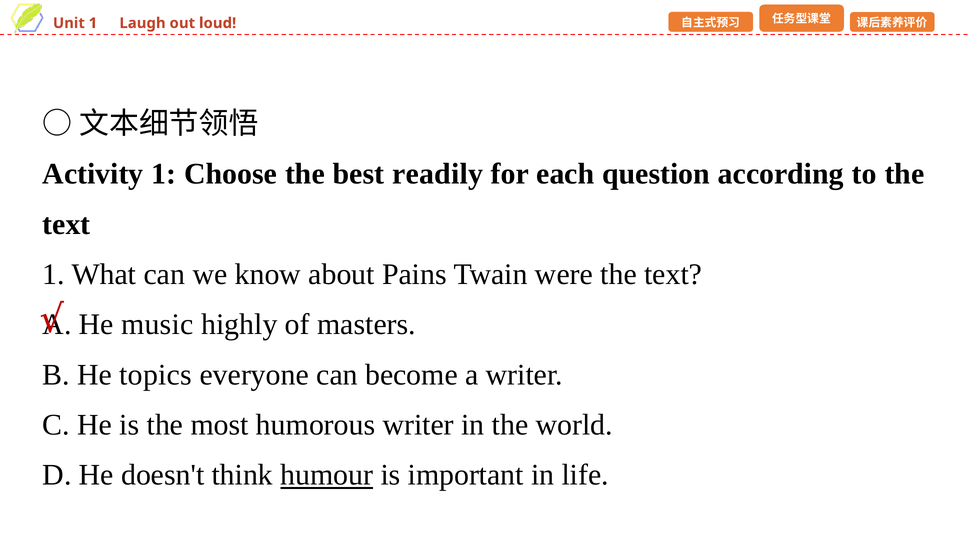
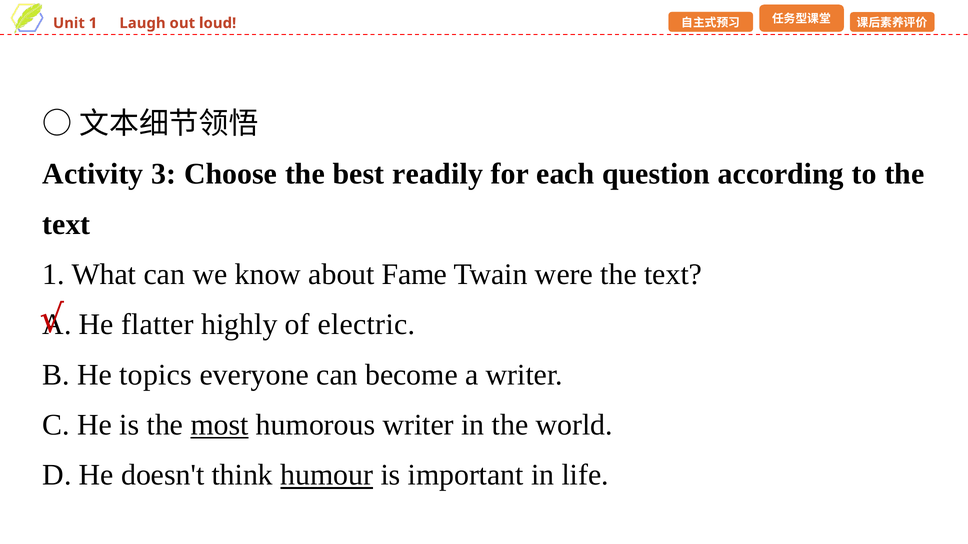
Activity 1: 1 -> 3
Pains: Pains -> Fame
music: music -> flatter
masters: masters -> electric
most underline: none -> present
